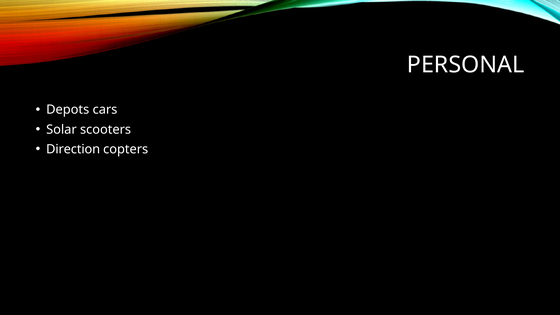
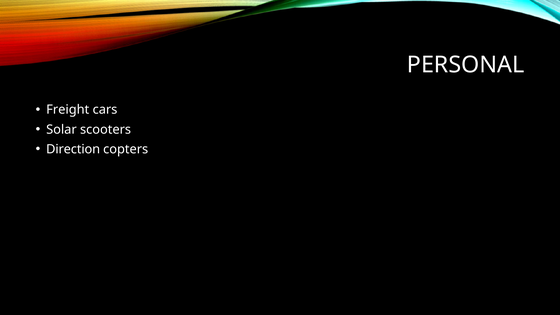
Depots: Depots -> Freight
